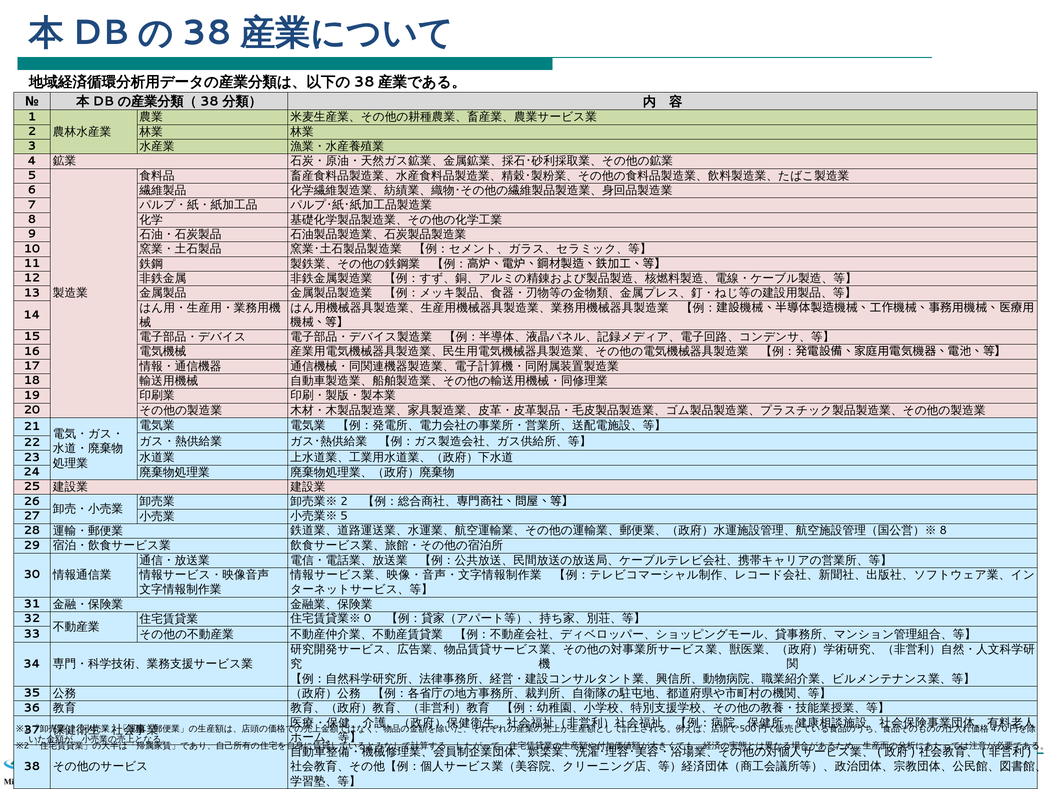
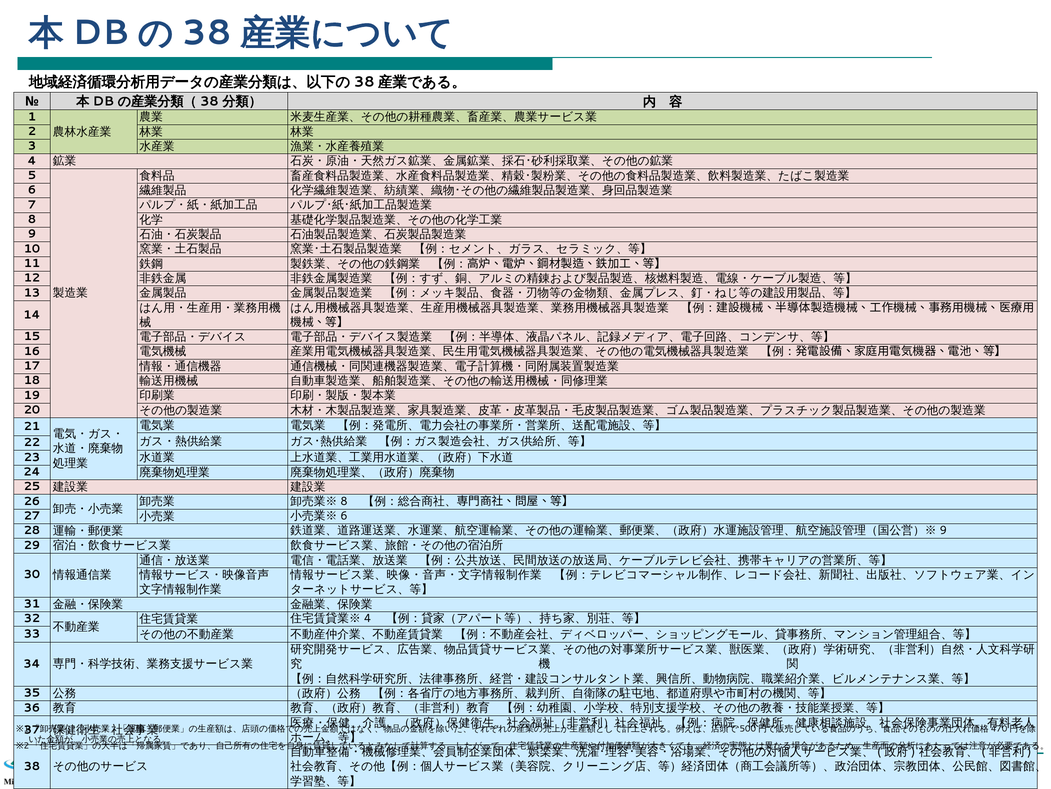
2 at (344, 501): 2 -> 8
5 at (344, 515): 5 -> 6
8 at (943, 530): 8 -> 9
0 at (367, 618): 0 -> 4
